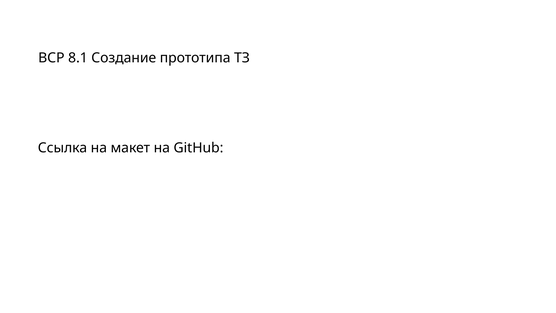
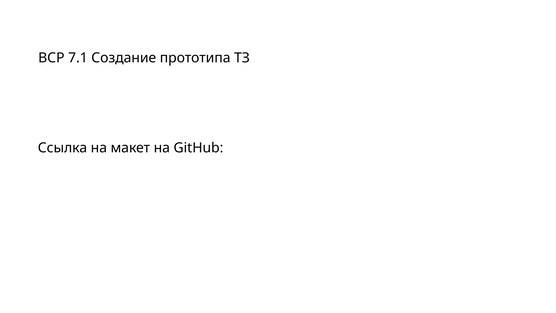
8.1: 8.1 -> 7.1
